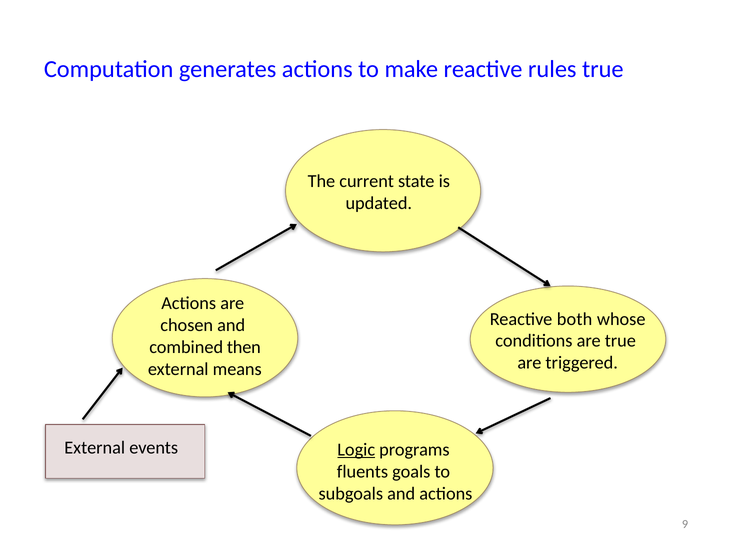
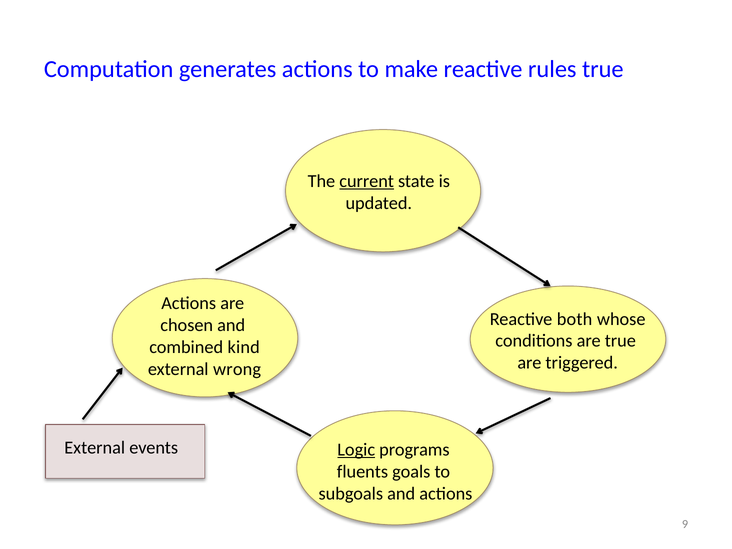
current underline: none -> present
then: then -> kind
means: means -> wrong
